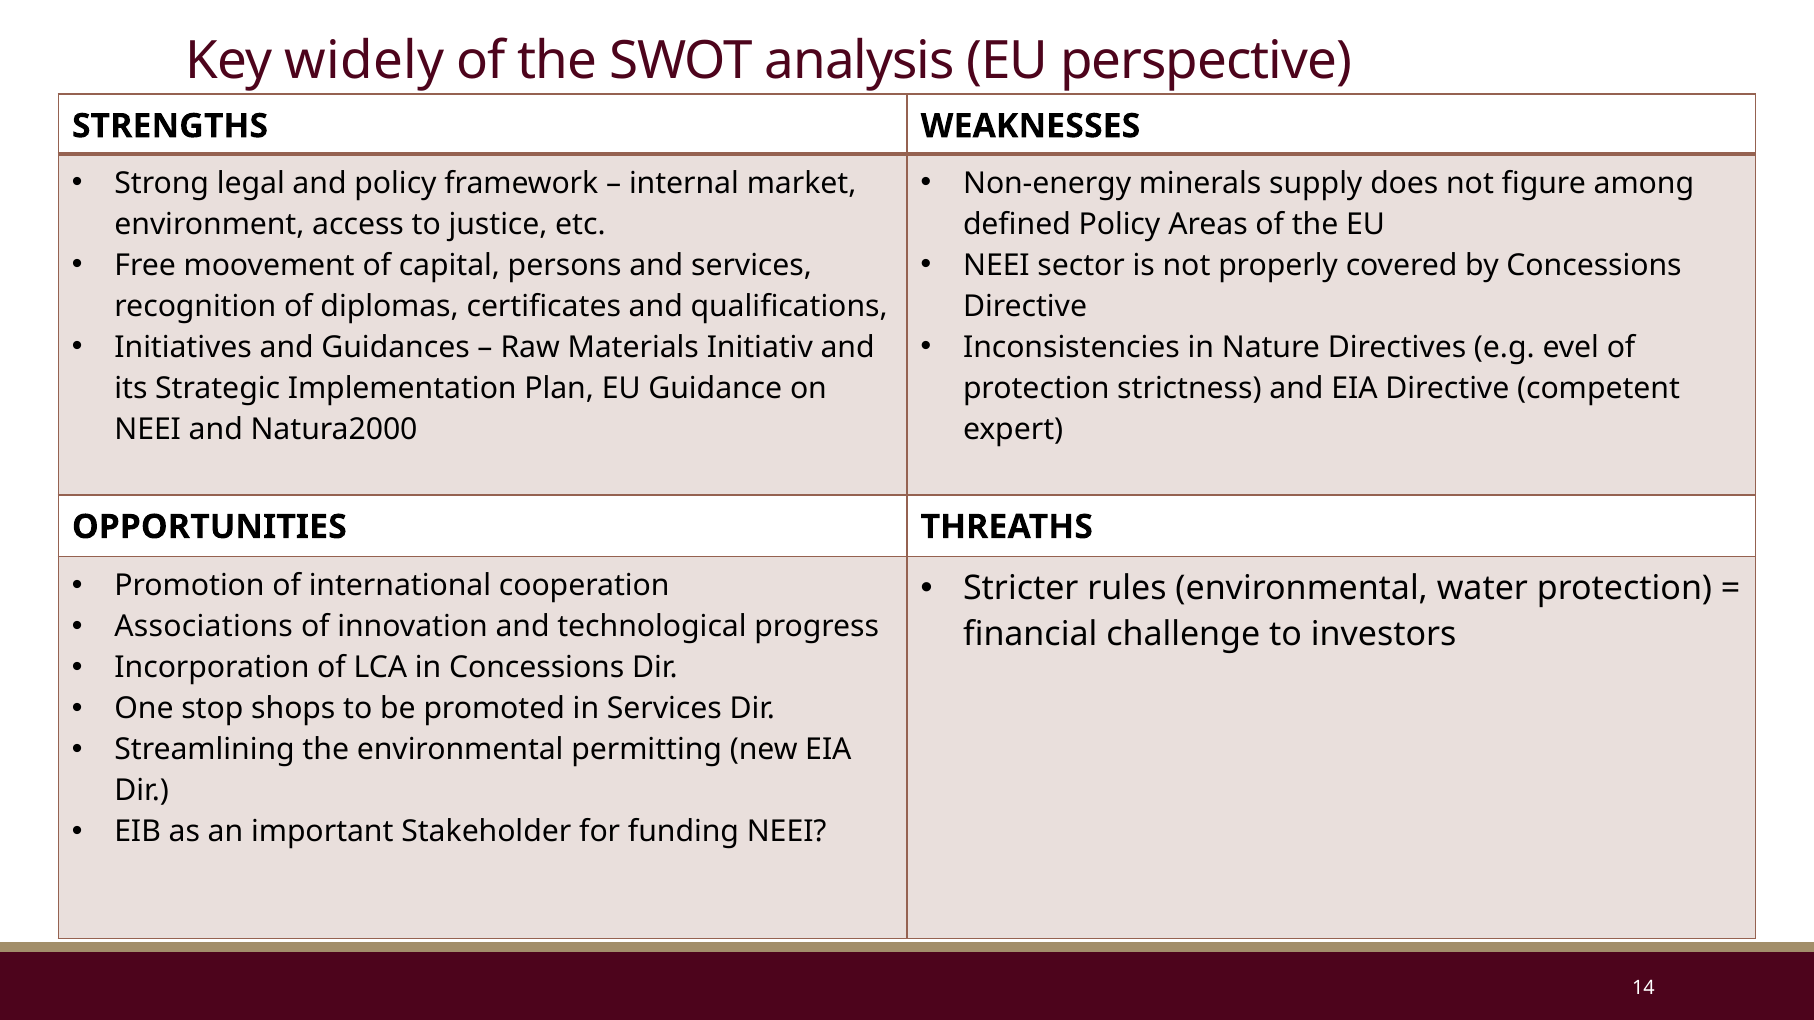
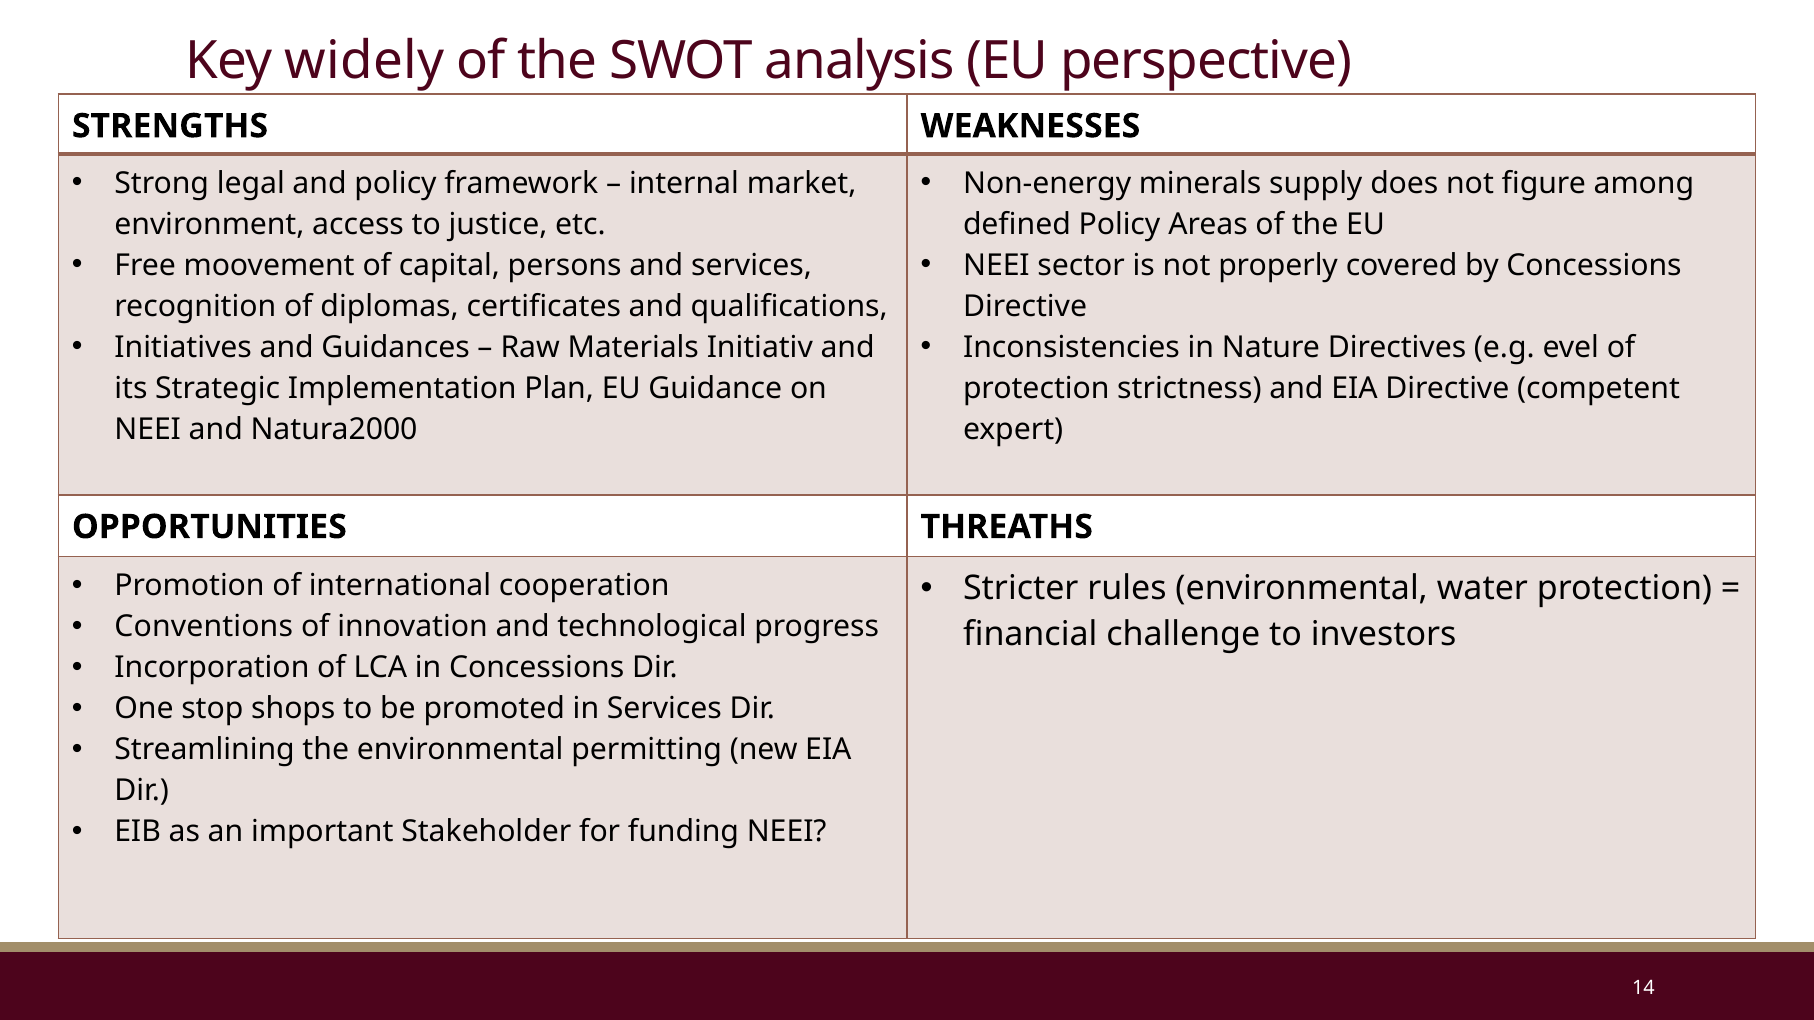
Associations: Associations -> Conventions
